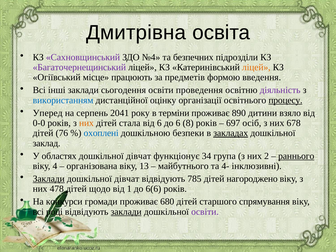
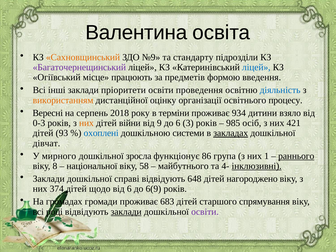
Дмитрівна: Дмитрівна -> Валентина
Сахновщинський colour: purple -> orange
№4: №4 -> №9
безпечних: безпечних -> стандарту
ліцей at (256, 67) colour: orange -> blue
сьогодення: сьогодення -> пріоритети
діяльність colour: purple -> blue
використанням colour: blue -> orange
процесу underline: present -> none
Уперед: Уперед -> Вересні
2041: 2041 -> 2018
890: 890 -> 934
0-0: 0-0 -> 0-3
стала: стала -> війни
від 6: 6 -> 9
8: 8 -> 3
697: 697 -> 985
678: 678 -> 421
76: 76 -> 93
безпеки: безпеки -> системи
заклад: заклад -> дівчат
областях: областях -> мирного
дівчат at (139, 156): дівчат -> зросла
34: 34 -> 86
2: 2 -> 1
4: 4 -> 8
організована: організована -> національної
13: 13 -> 58
інклюзивні underline: none -> present
Заклади at (49, 179) underline: present -> none
дівчат at (127, 179): дівчат -> справі
785: 785 -> 648
478: 478 -> 374
від 1: 1 -> 6
6(6: 6(6 -> 6(9
конкурси: конкурси -> громадах
680: 680 -> 683
